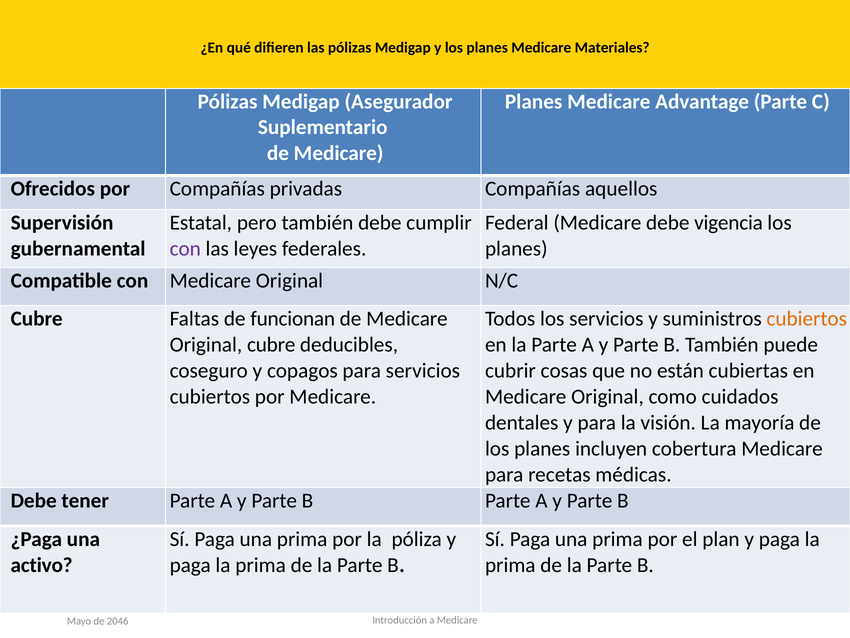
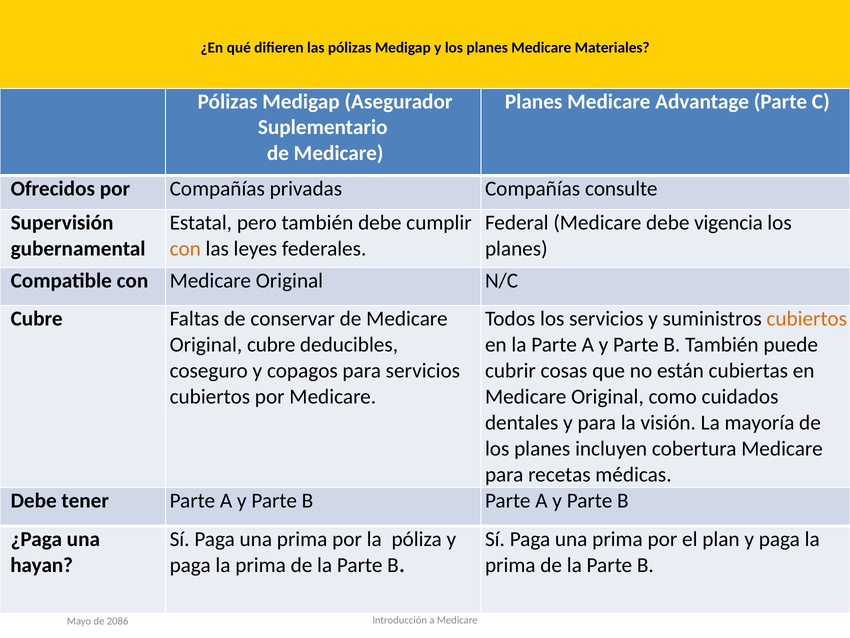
aquellos: aquellos -> consulte
con at (185, 249) colour: purple -> orange
funcionan: funcionan -> conservar
activo: activo -> hayan
2046: 2046 -> 2086
